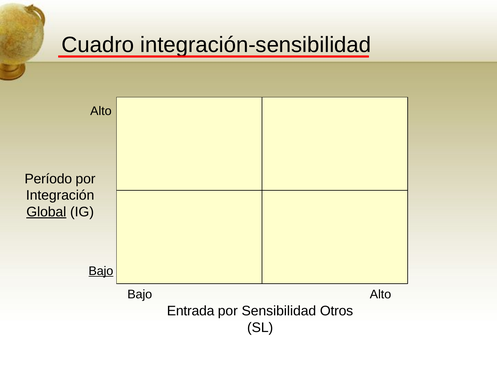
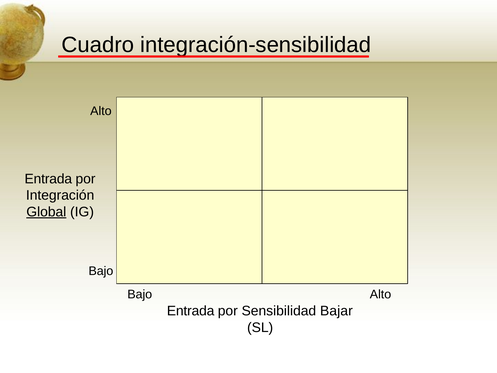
Período at (48, 179): Período -> Entrada
Bajo at (101, 271) underline: present -> none
Otros: Otros -> Bajar
